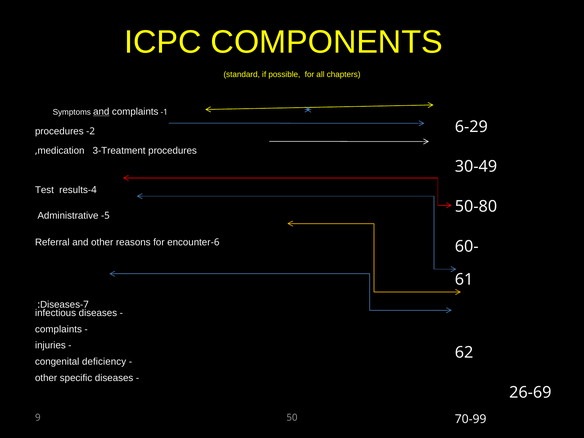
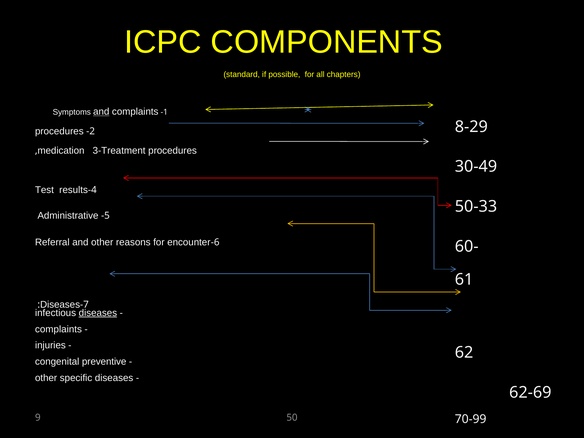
6-29: 6-29 -> 8-29
50-80: 50-80 -> 50-33
diseases at (98, 313) underline: none -> present
deficiency: deficiency -> preventive
26-69: 26-69 -> 62-69
